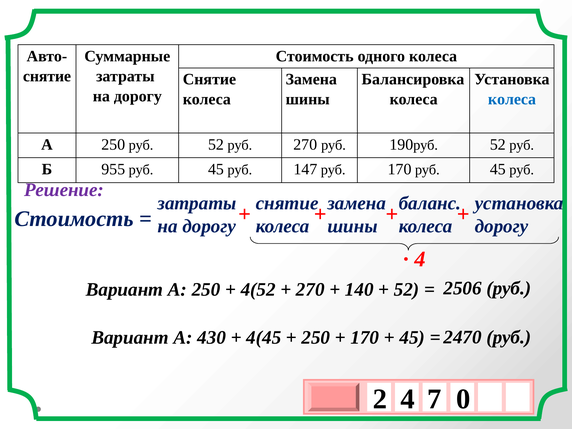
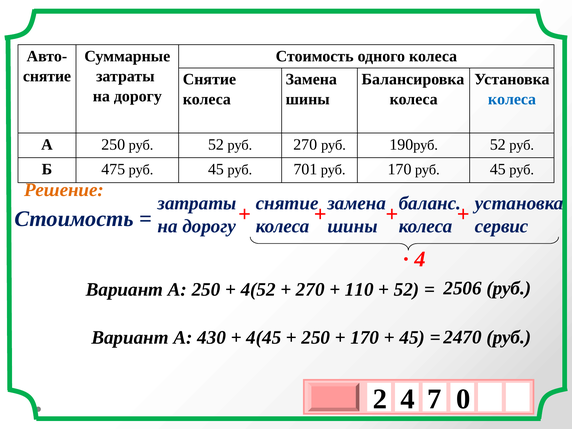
955: 955 -> 475
147: 147 -> 701
Решение colour: purple -> orange
дорогу at (502, 226): дорогу -> сервис
140: 140 -> 110
